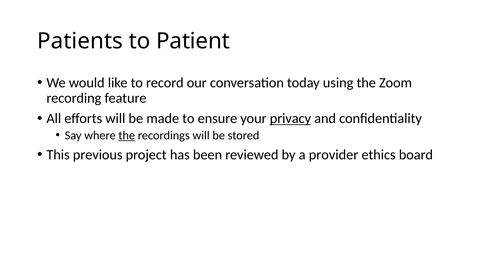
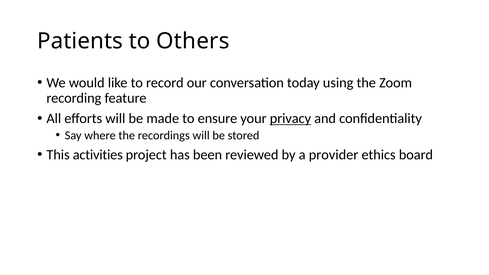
Patient: Patient -> Others
the at (127, 135) underline: present -> none
previous: previous -> activities
